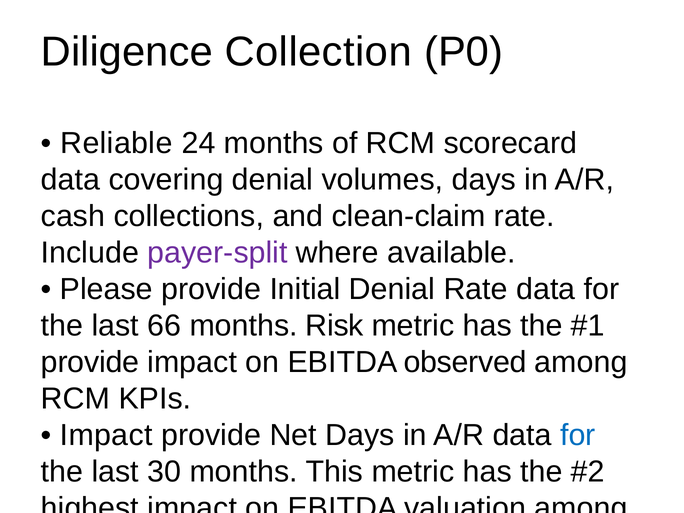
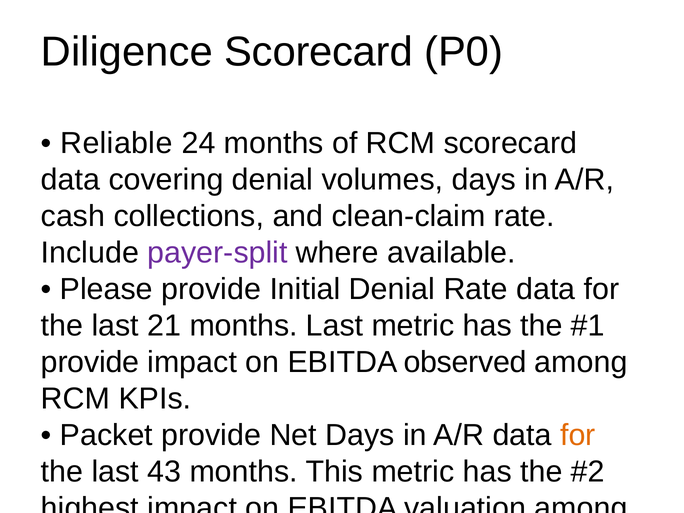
Diligence Collection: Collection -> Scorecard
66: 66 -> 21
months Risk: Risk -> Last
Impact at (106, 435): Impact -> Packet
for at (578, 435) colour: blue -> orange
30: 30 -> 43
